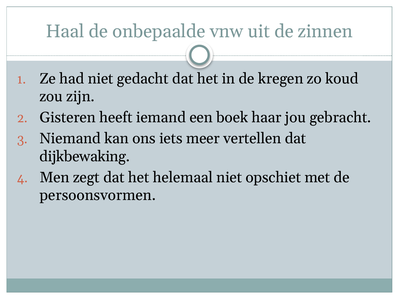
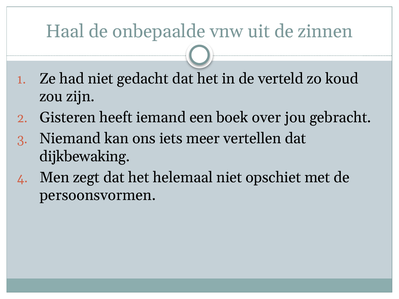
kregen: kregen -> verteld
haar: haar -> over
